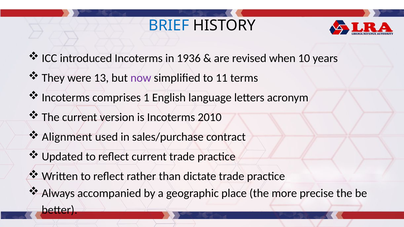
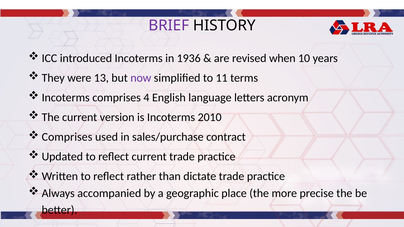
BRIEF colour: blue -> purple
1: 1 -> 4
Alignment at (67, 137): Alignment -> Comprises
